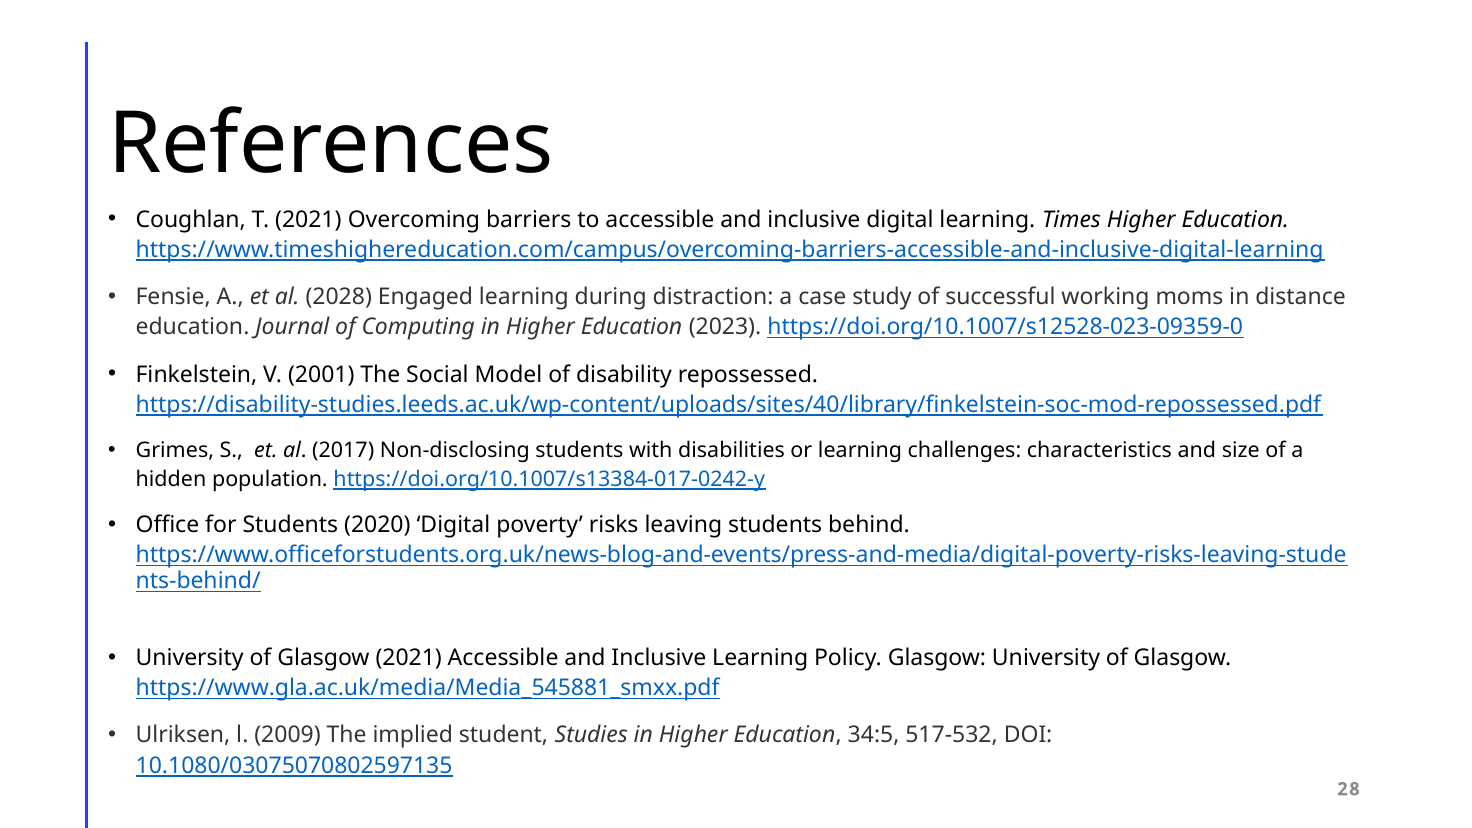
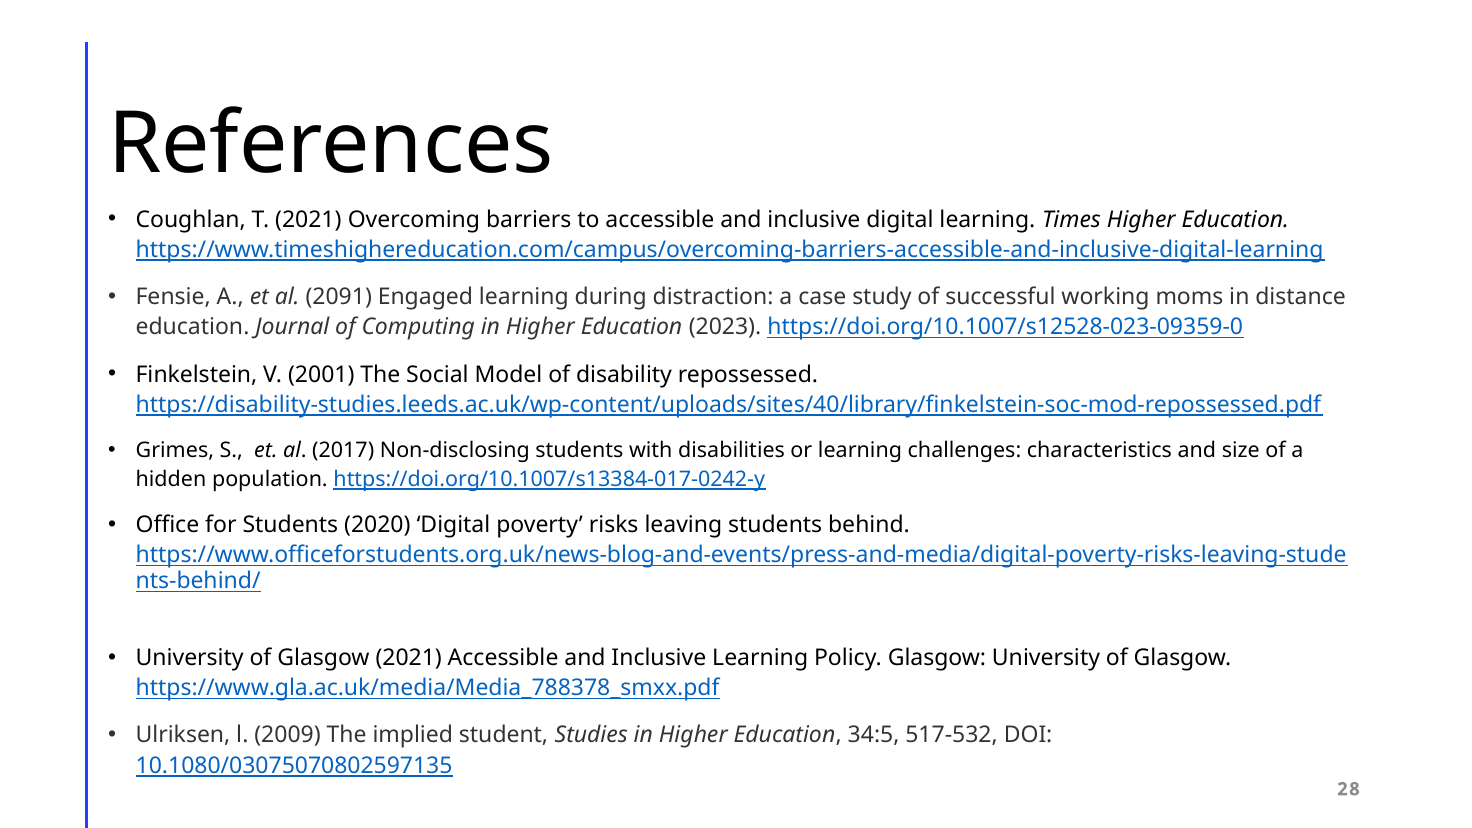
2028: 2028 -> 2091
https://www.gla.ac.uk/media/Media_545881_smxx.pdf: https://www.gla.ac.uk/media/Media_545881_smxx.pdf -> https://www.gla.ac.uk/media/Media_788378_smxx.pdf
